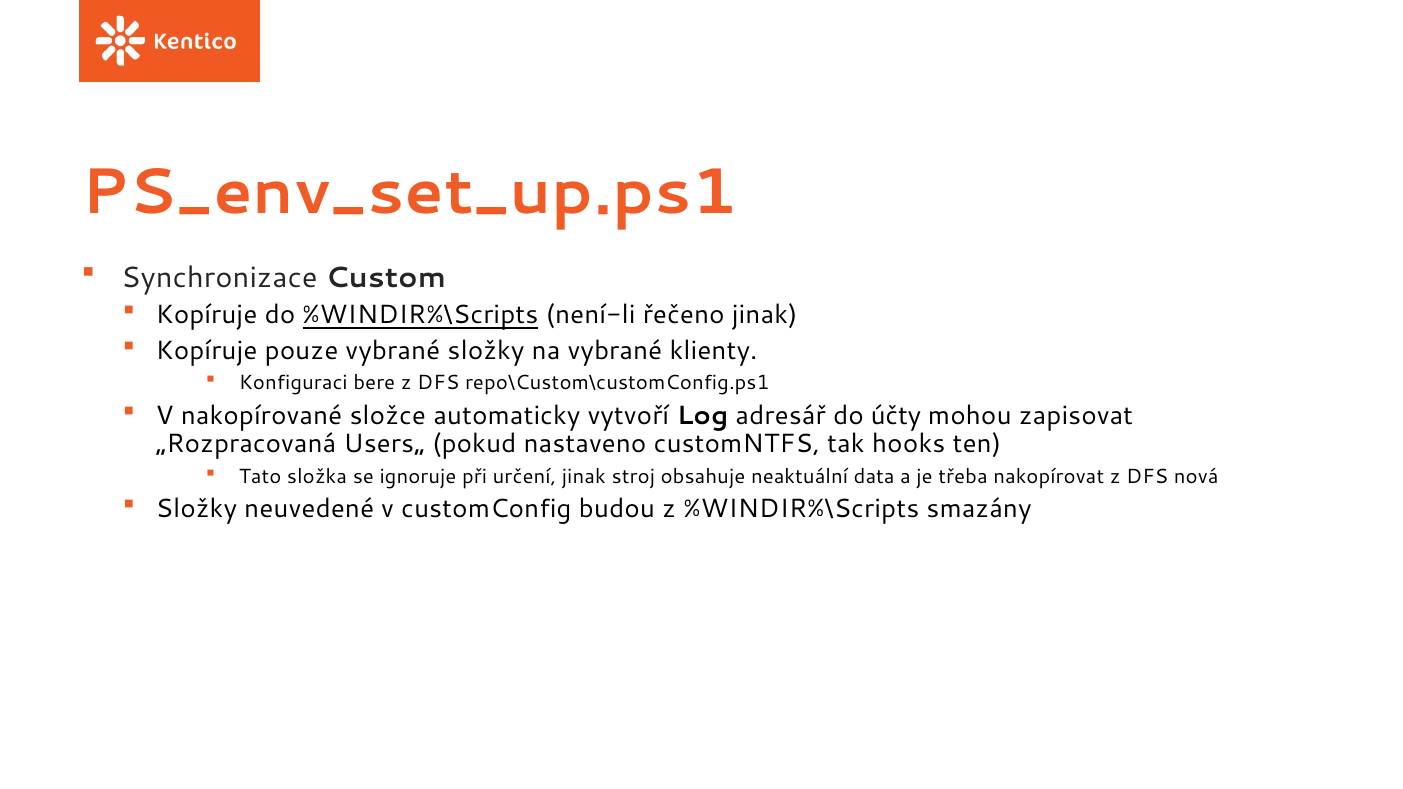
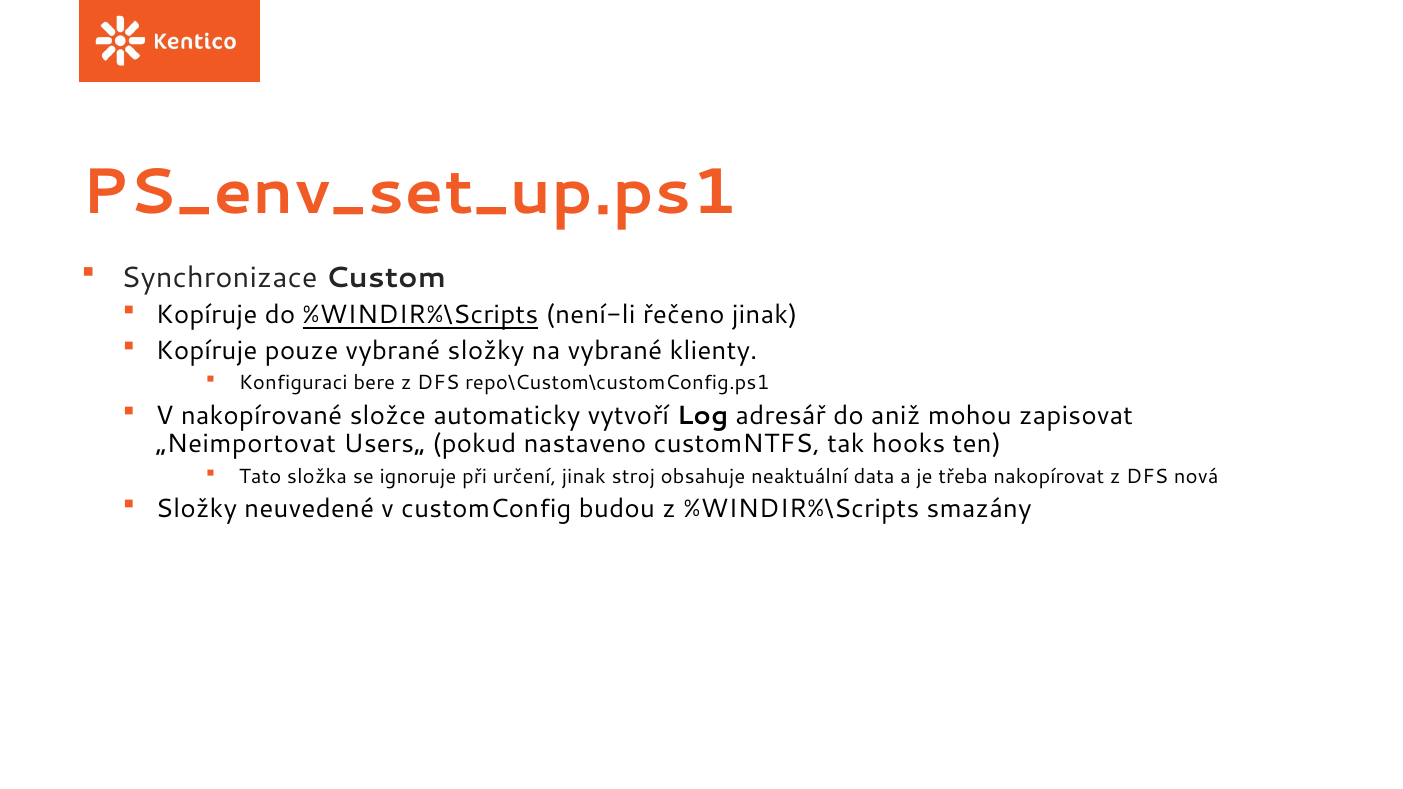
účty: účty -> aniž
„Rozpracovaná: „Rozpracovaná -> „Neimportovat
